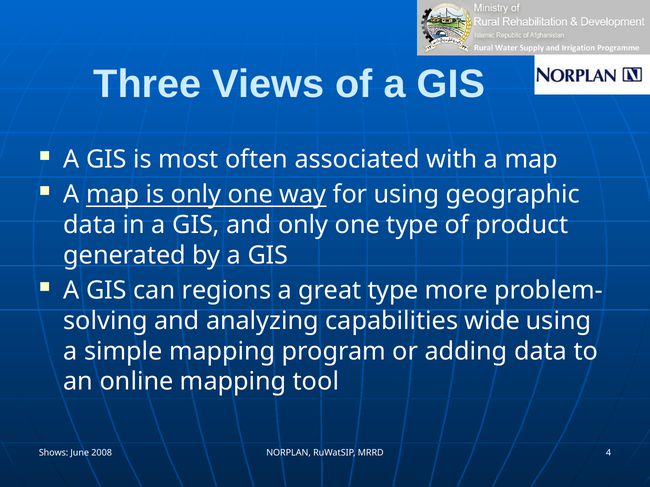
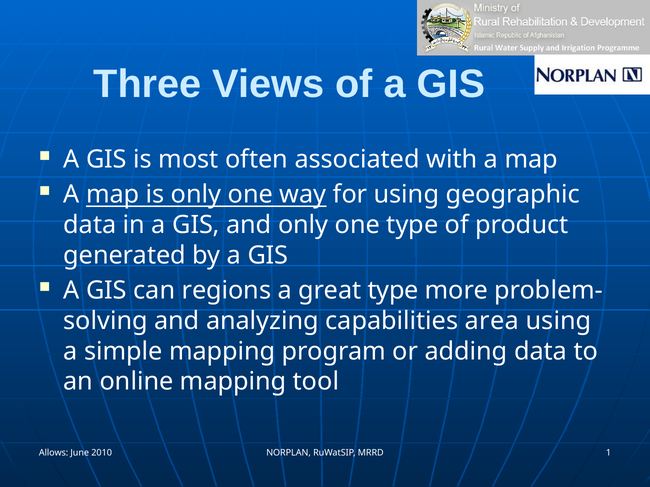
wide: wide -> area
Shows: Shows -> Allows
2008: 2008 -> 2010
4: 4 -> 1
